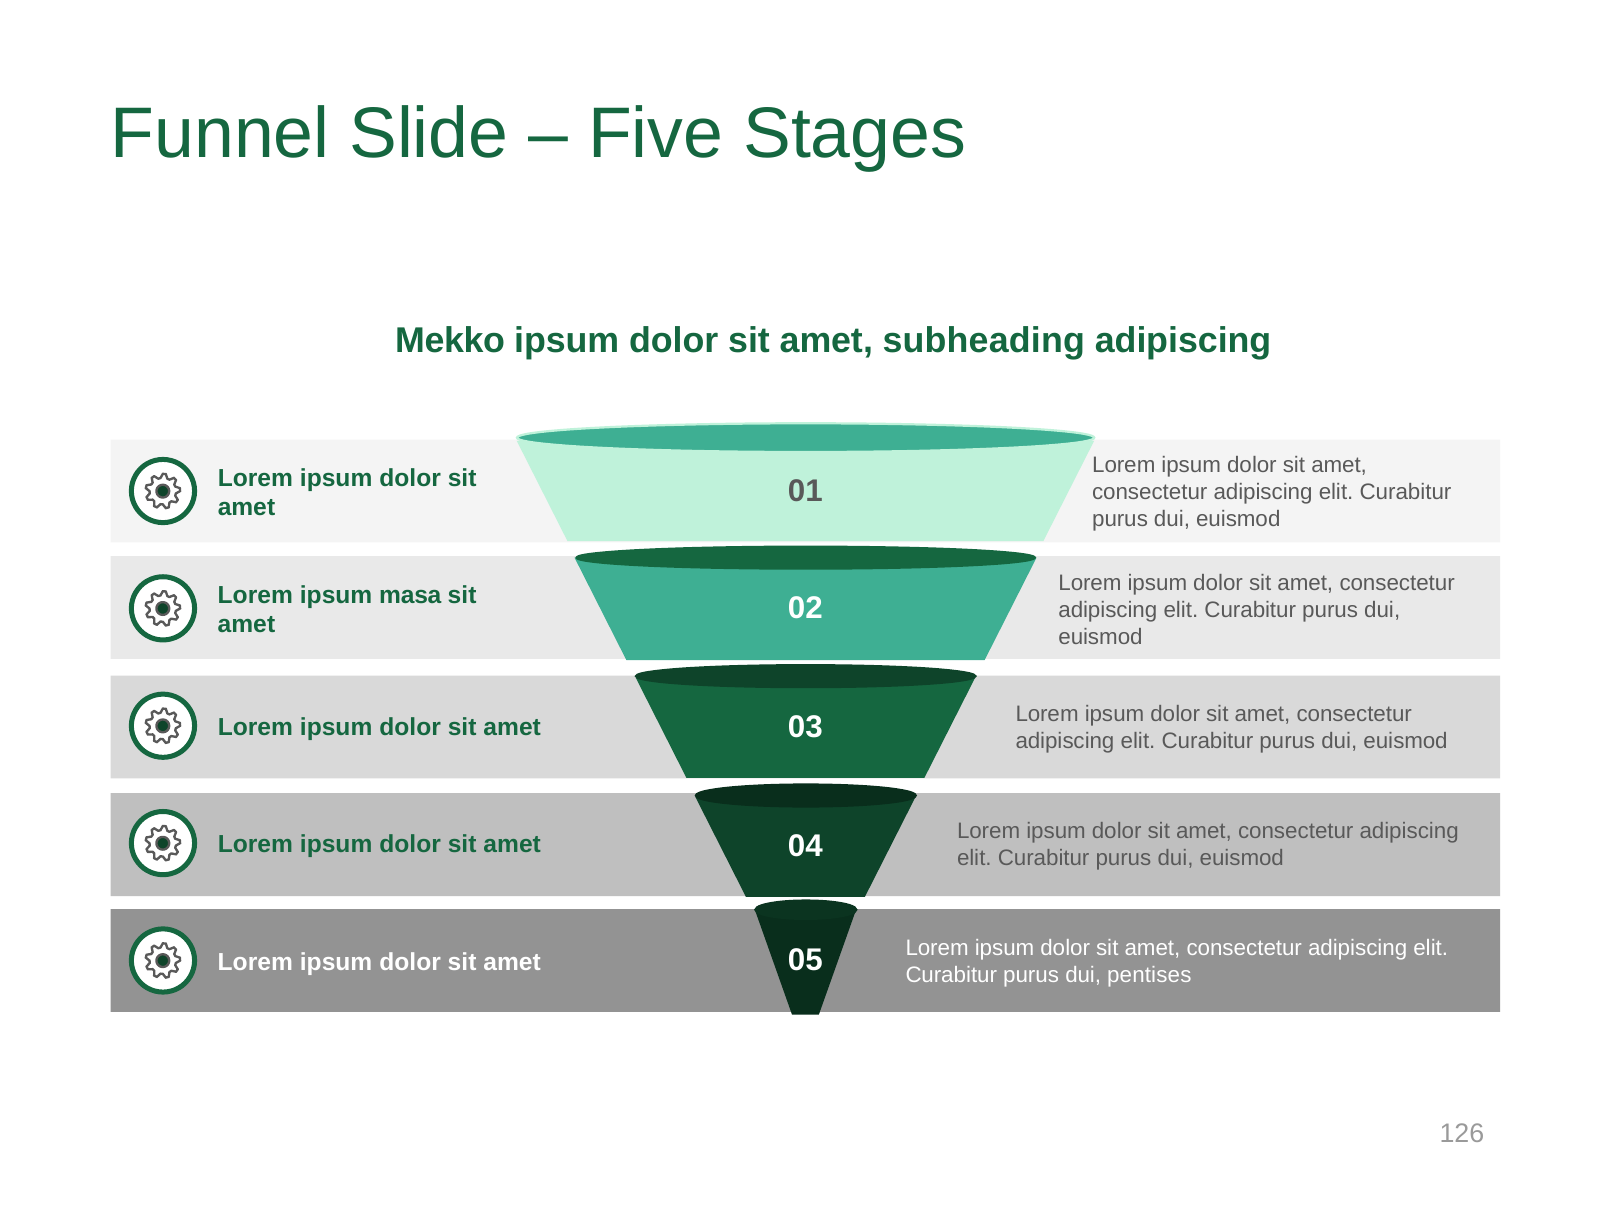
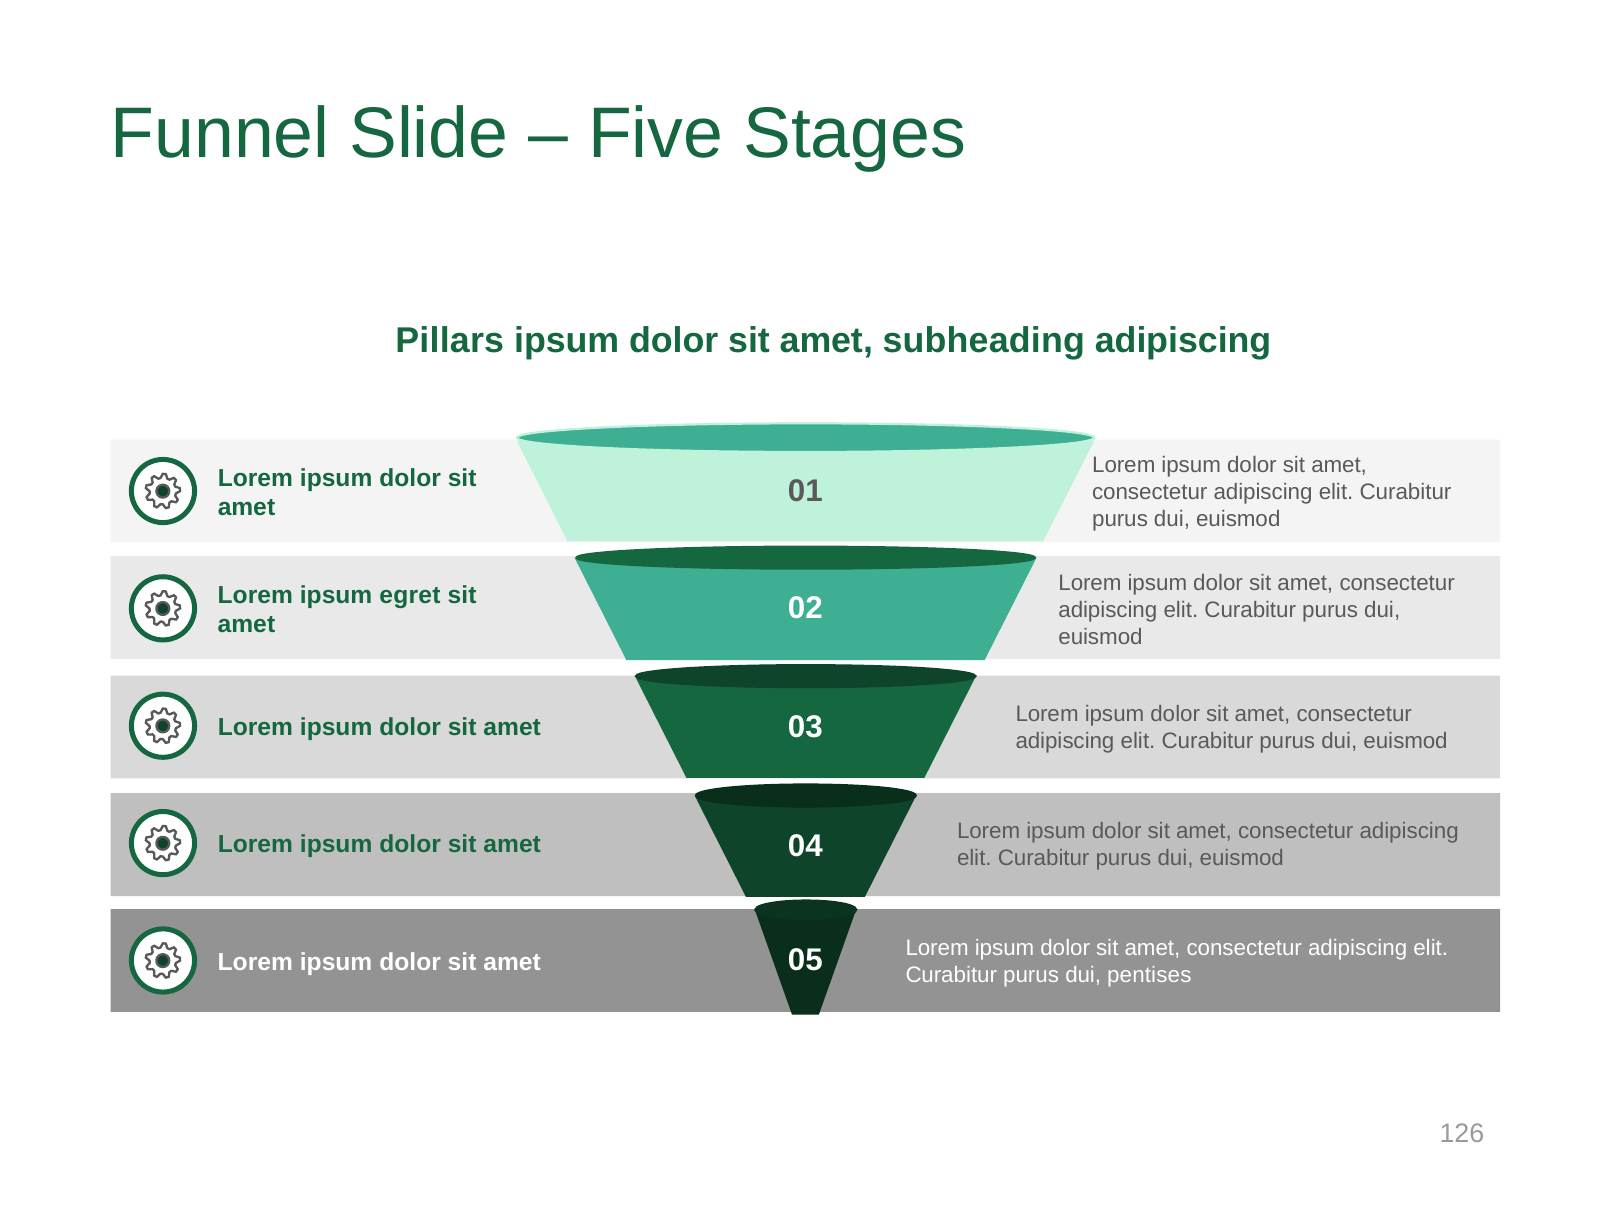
Mekko: Mekko -> Pillars
masa: masa -> egret
